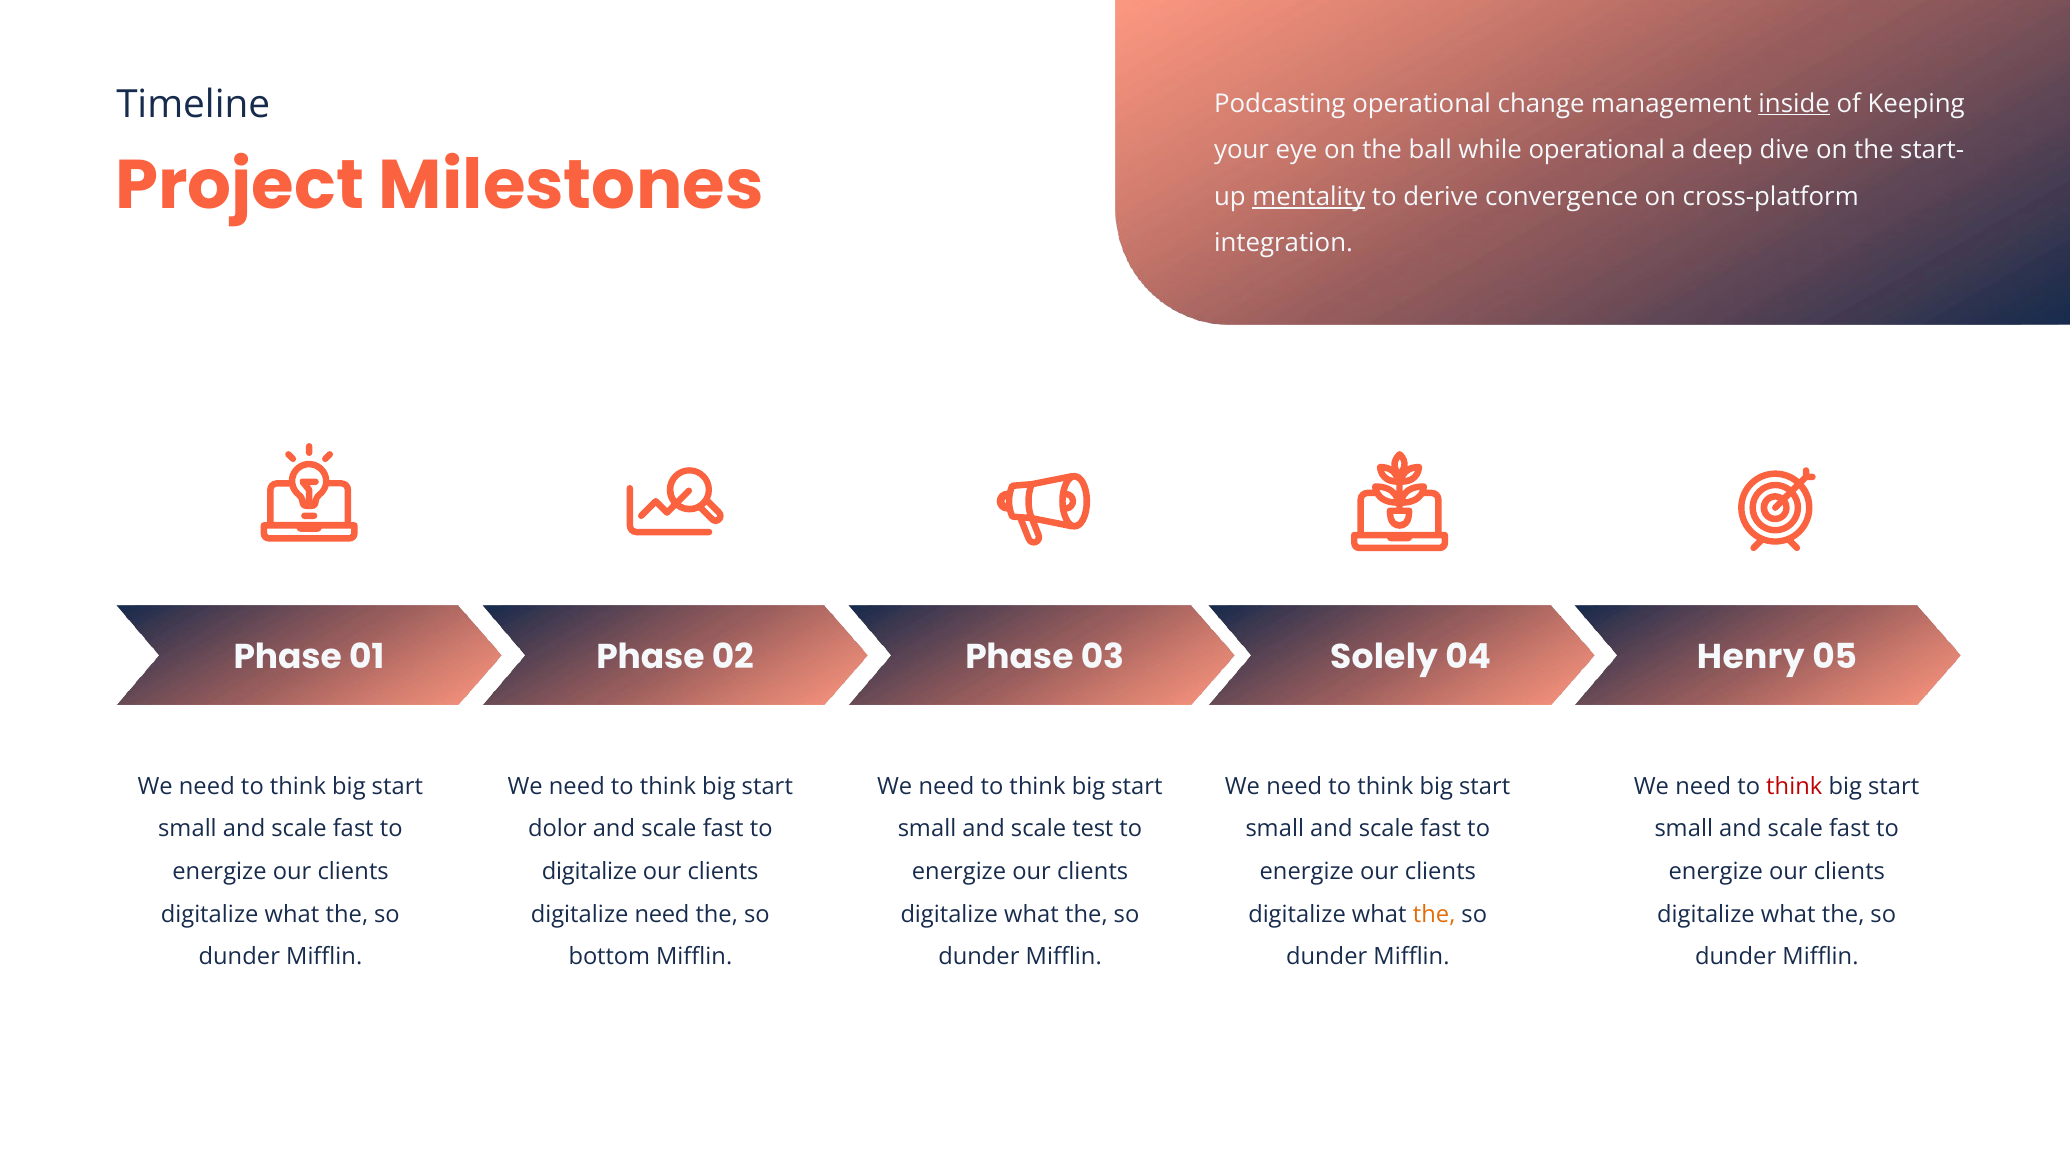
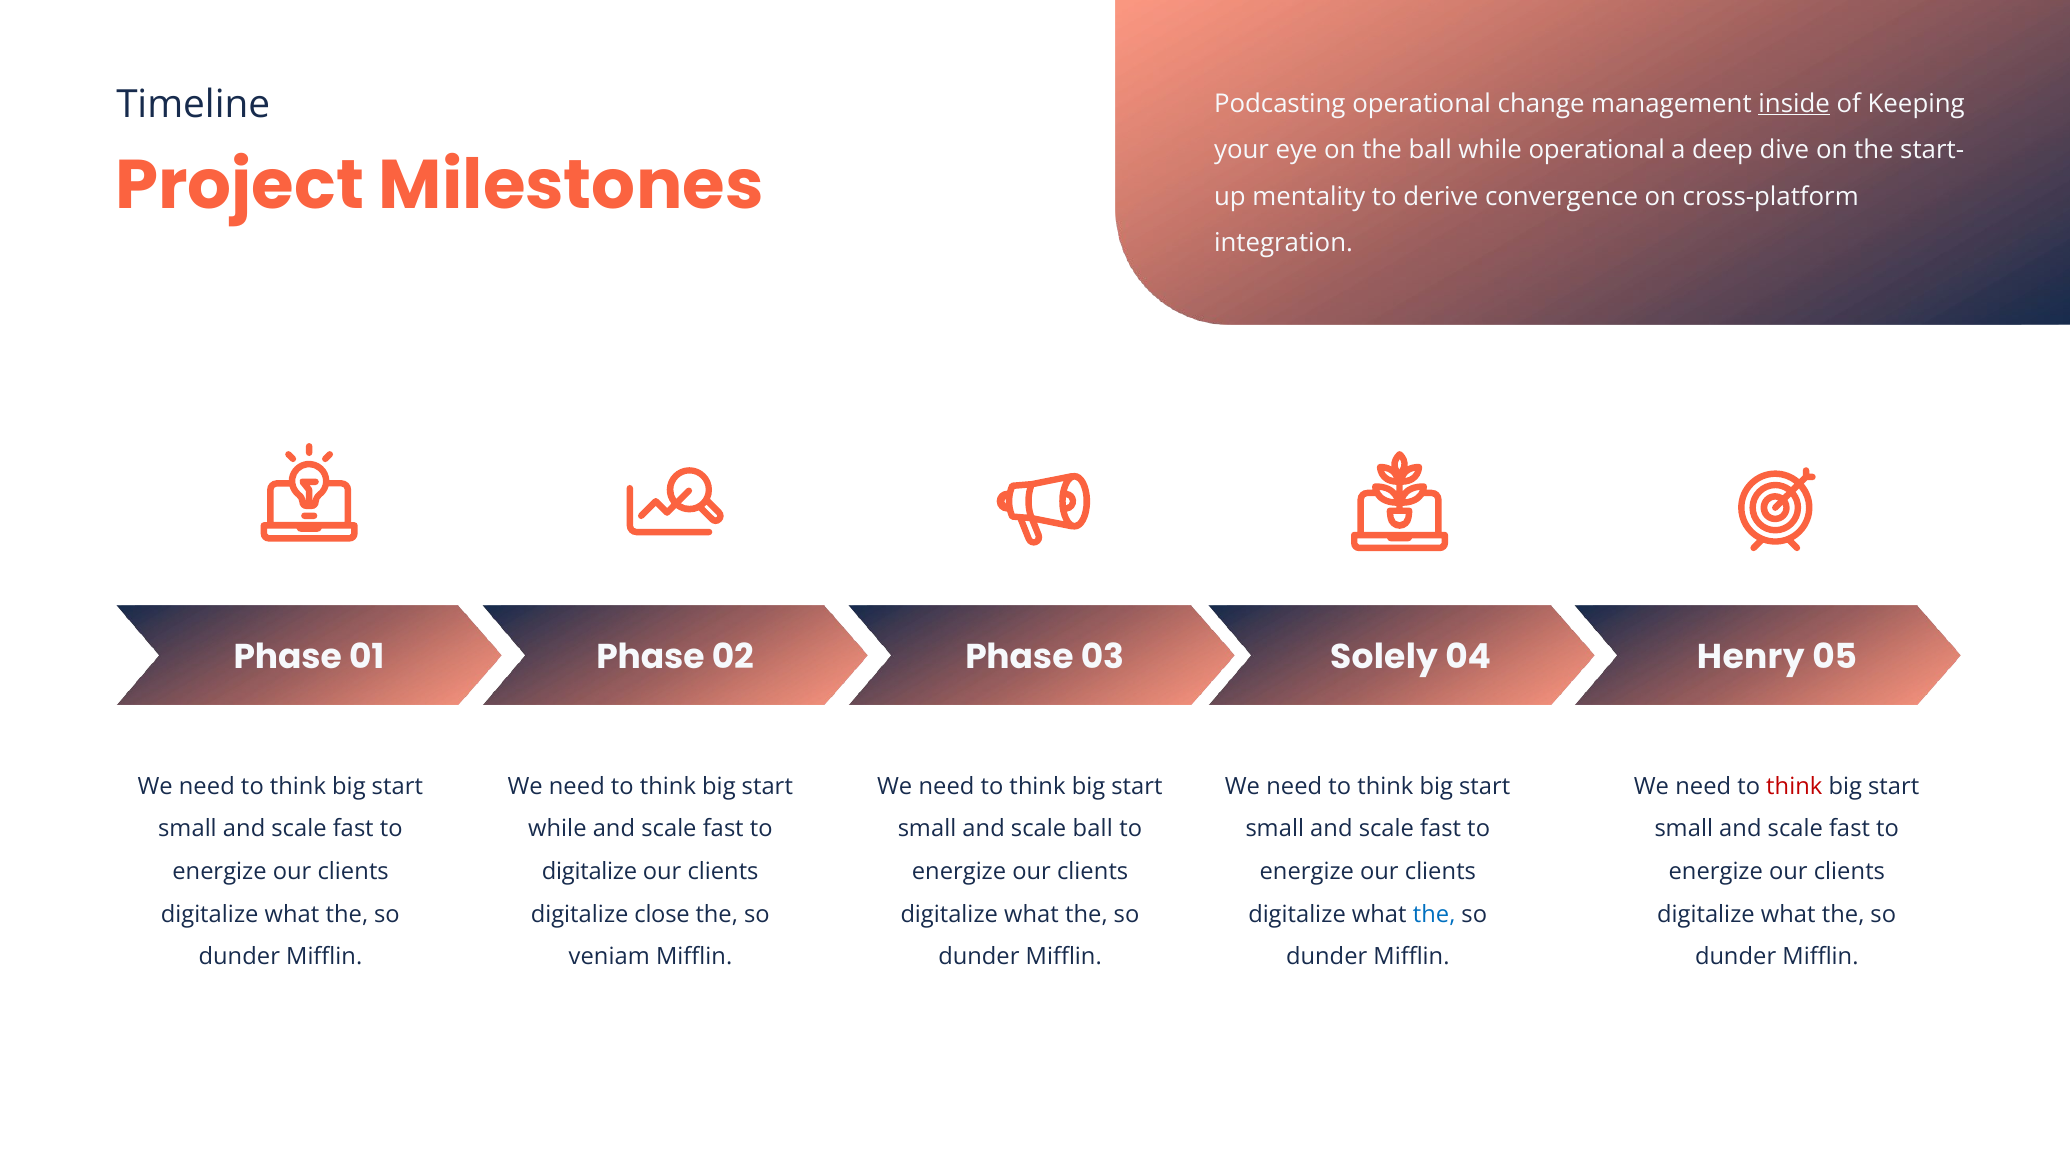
mentality underline: present -> none
dolor at (557, 829): dolor -> while
scale test: test -> ball
digitalize need: need -> close
the at (1434, 915) colour: orange -> blue
bottom: bottom -> veniam
